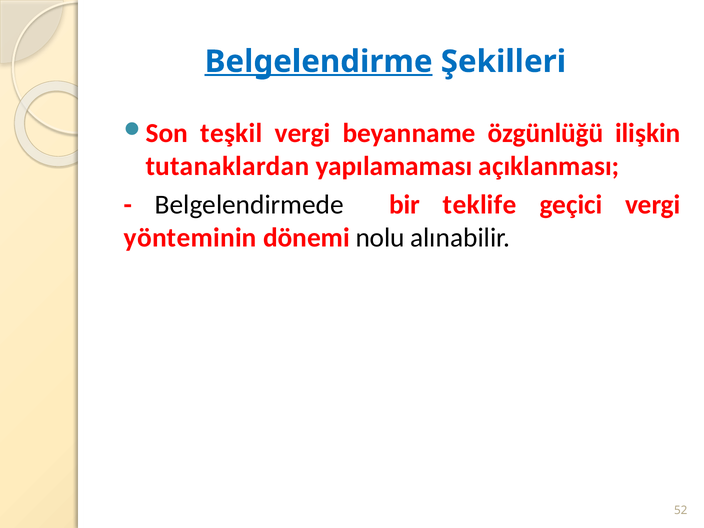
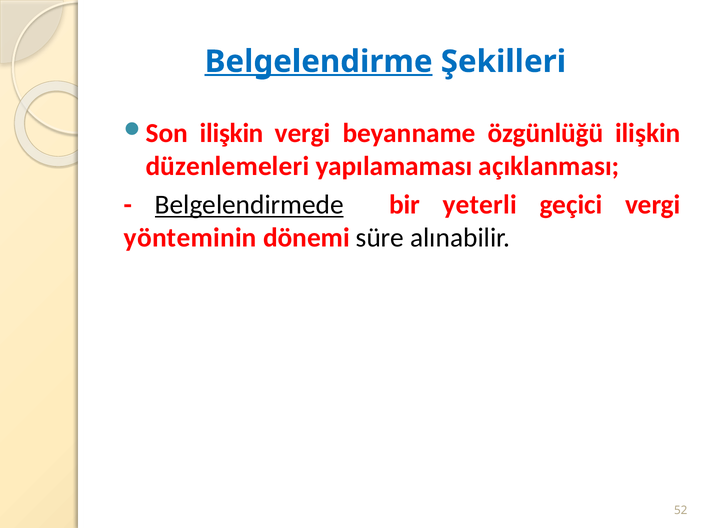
teşkil at (231, 133): teşkil -> ilişkin
tutanaklardan: tutanaklardan -> düzenlemeleri
Belgelendirmede underline: none -> present
teklife: teklife -> yeterli
nolu: nolu -> süre
